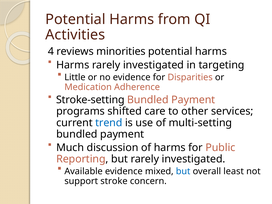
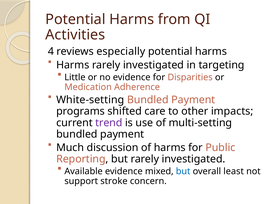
minorities: minorities -> especially
Stroke-setting: Stroke-setting -> White-setting
services: services -> impacts
trend colour: blue -> purple
